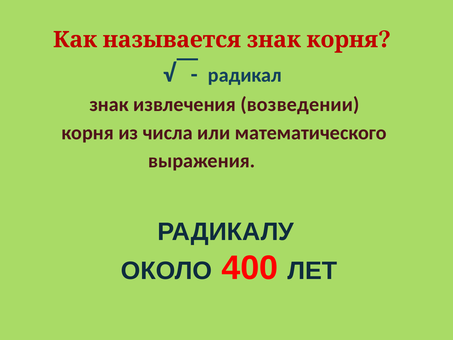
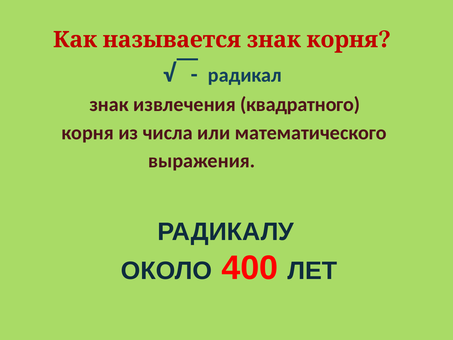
возведении: возведении -> квадратного
